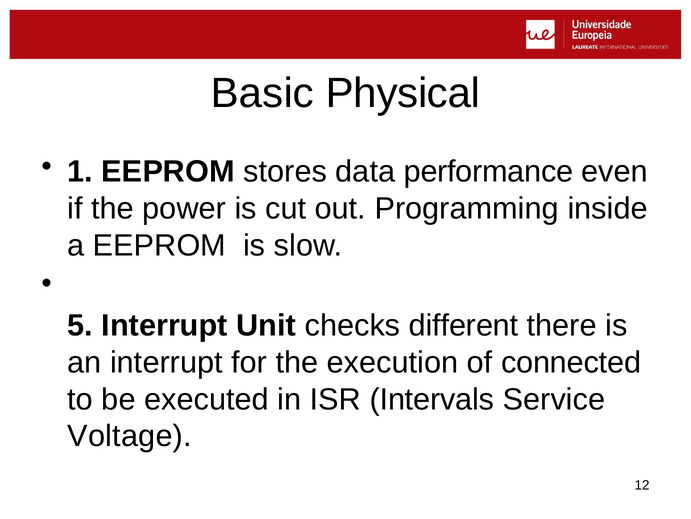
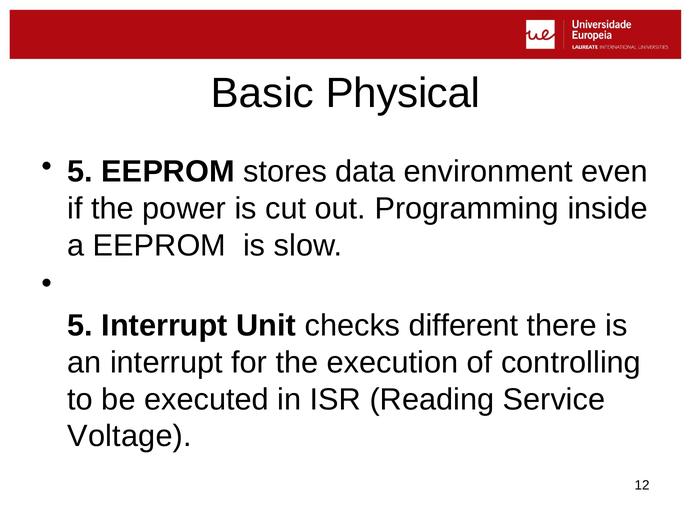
1 at (80, 171): 1 -> 5
performance: performance -> environment
connected: connected -> controlling
Intervals: Intervals -> Reading
